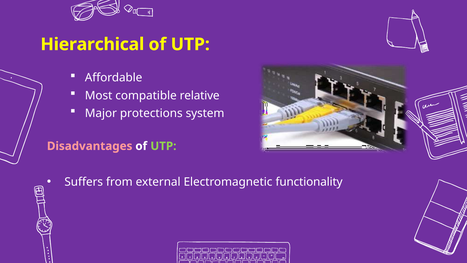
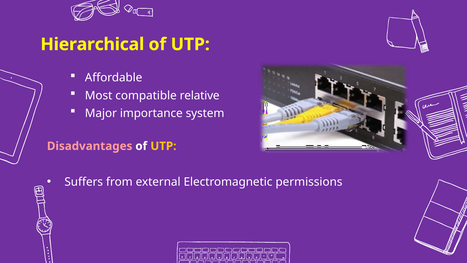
protections: protections -> importance
UTP at (163, 146) colour: light green -> yellow
functionality: functionality -> permissions
